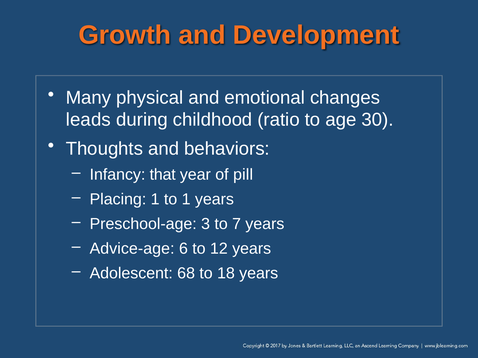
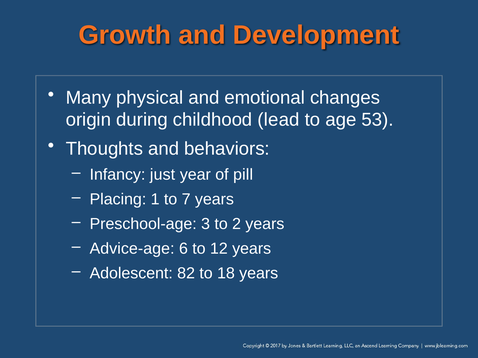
leads: leads -> origin
ratio: ratio -> lead
30: 30 -> 53
that: that -> just
to 1: 1 -> 7
7: 7 -> 2
68: 68 -> 82
